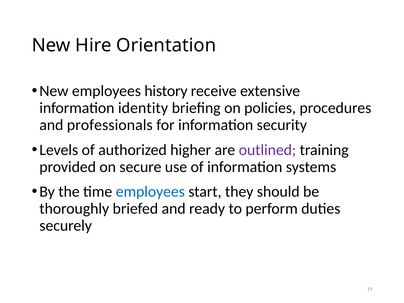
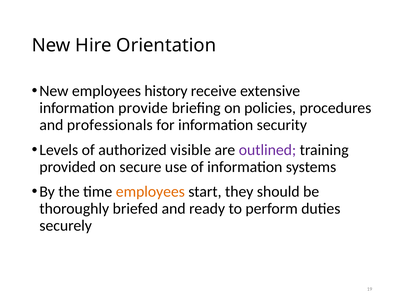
identity: identity -> provide
higher: higher -> visible
employees at (150, 192) colour: blue -> orange
